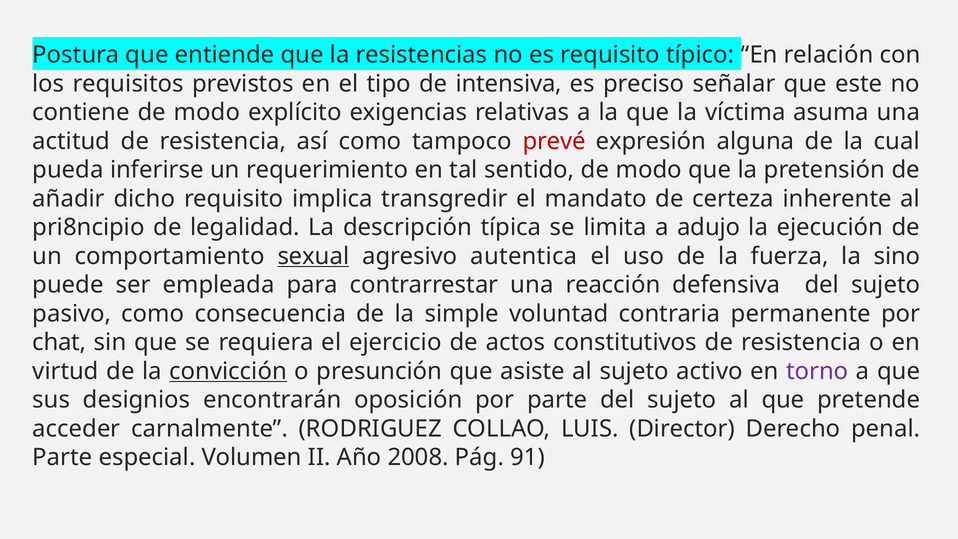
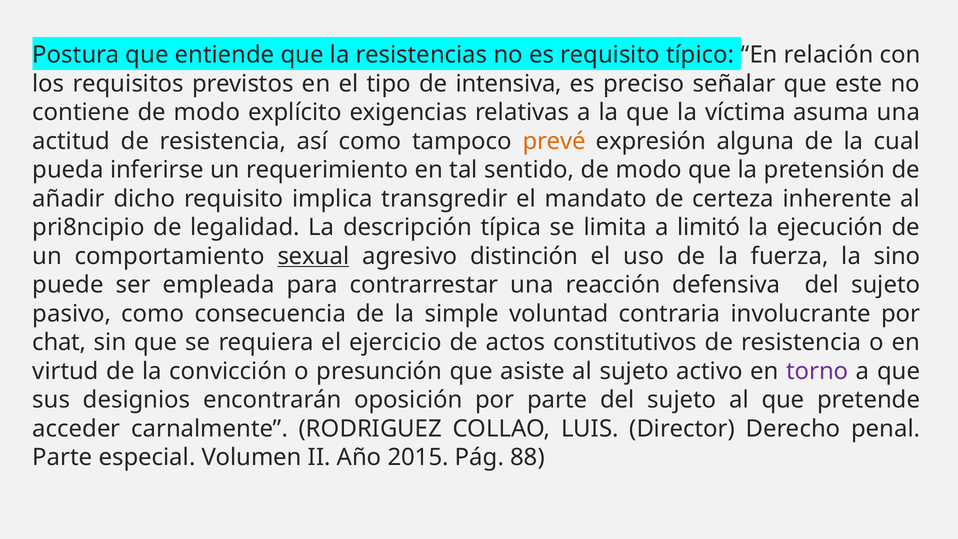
prevé colour: red -> orange
adujo: adujo -> limitó
autentica: autentica -> distinción
permanente: permanente -> involucrante
convicción underline: present -> none
2008: 2008 -> 2015
91: 91 -> 88
